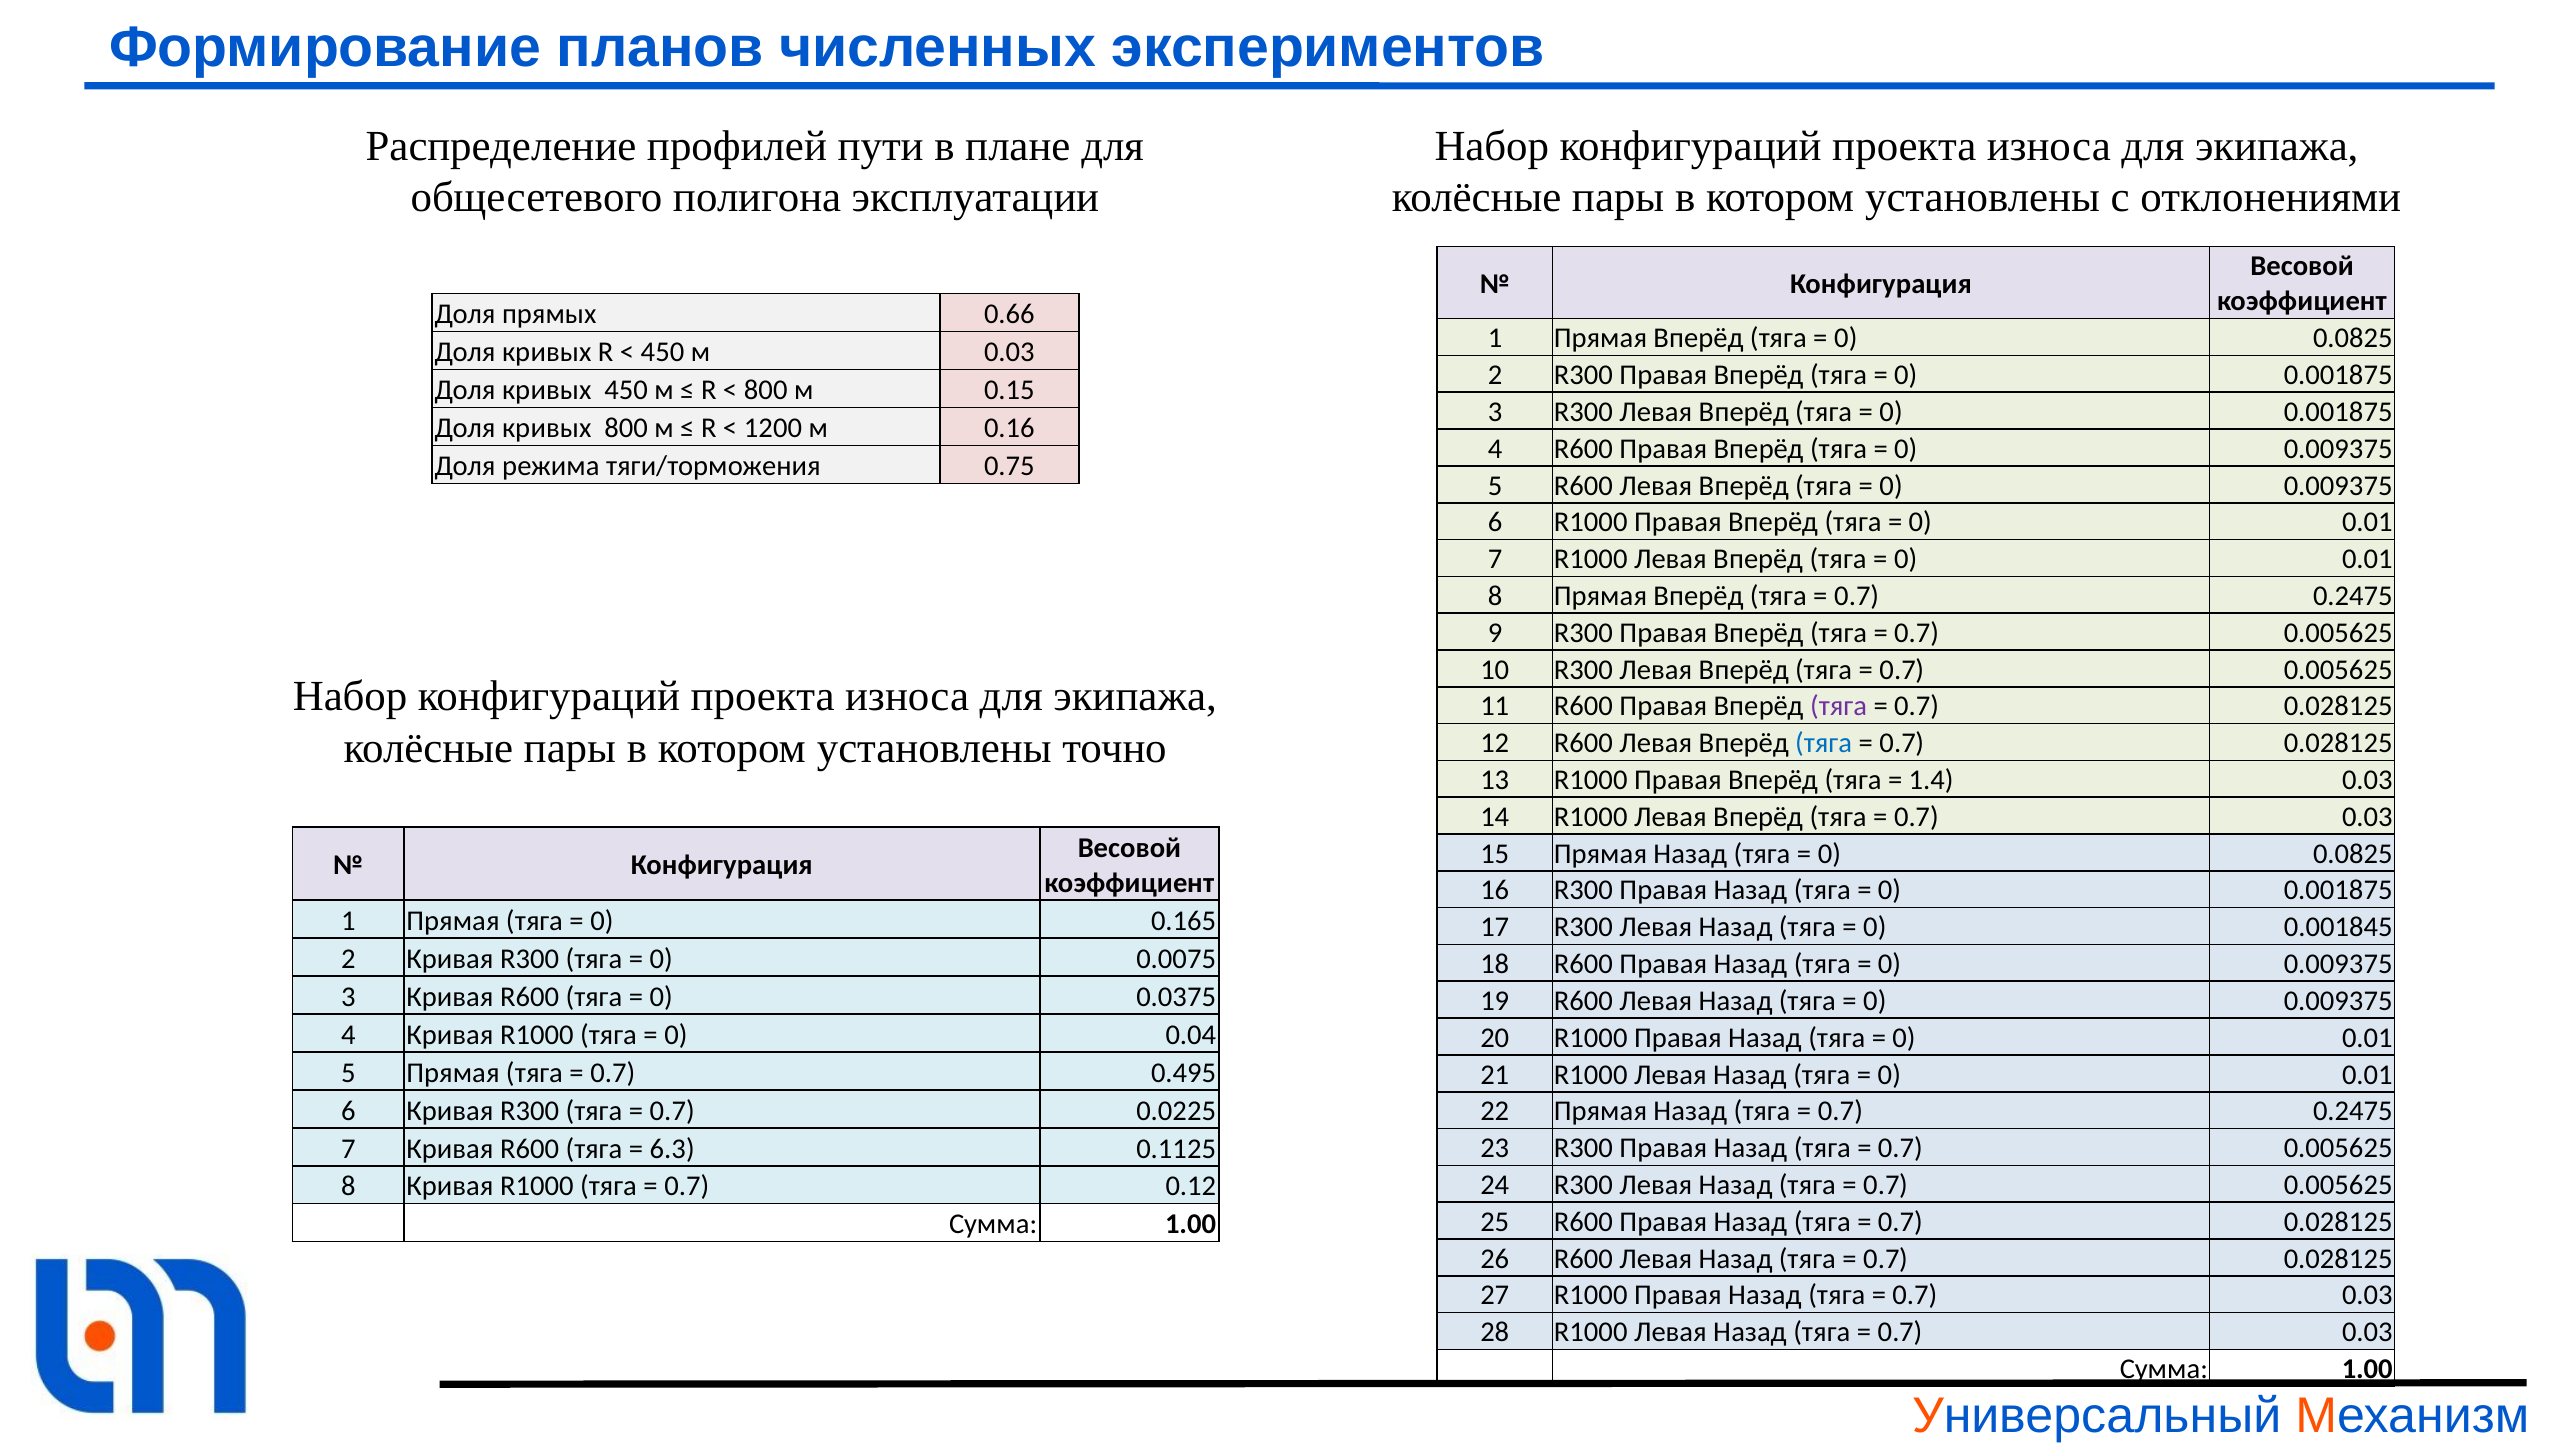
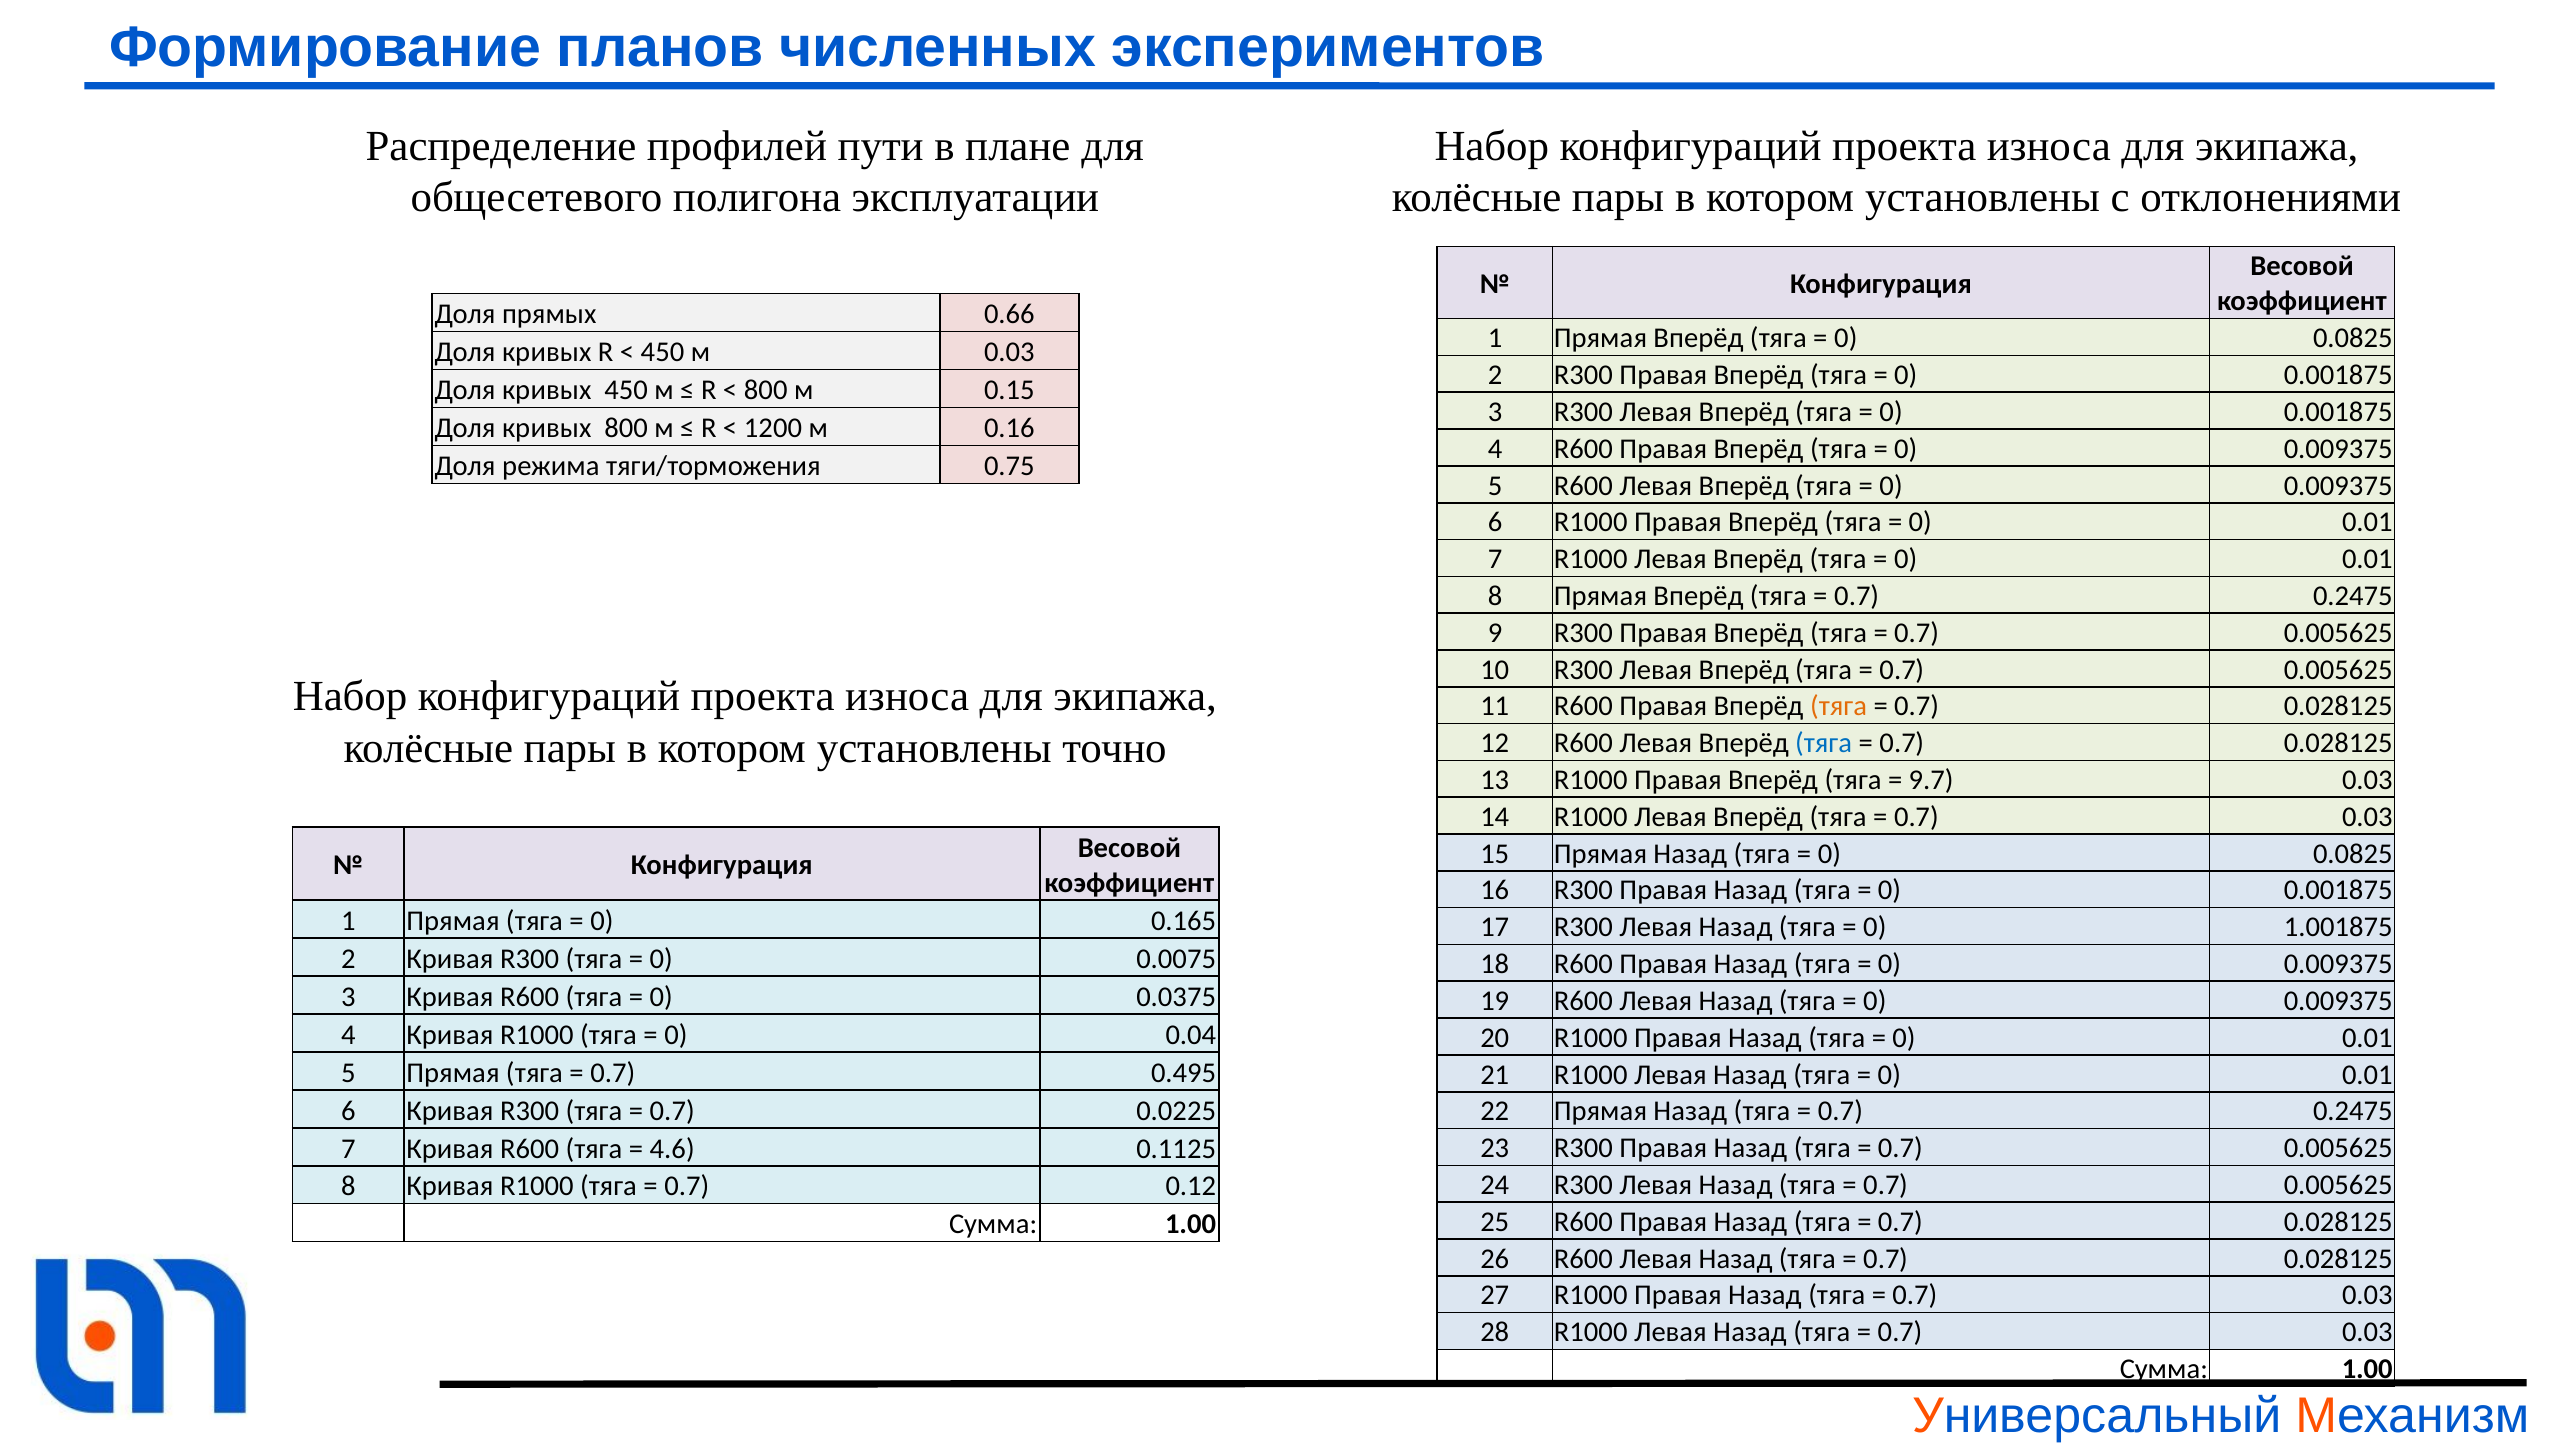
тяга at (1839, 706) colour: purple -> orange
1.4: 1.4 -> 9.7
0.001845: 0.001845 -> 1.001875
6.3: 6.3 -> 4.6
